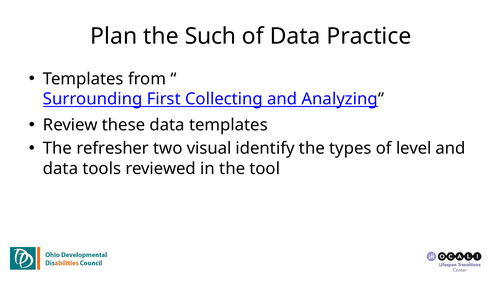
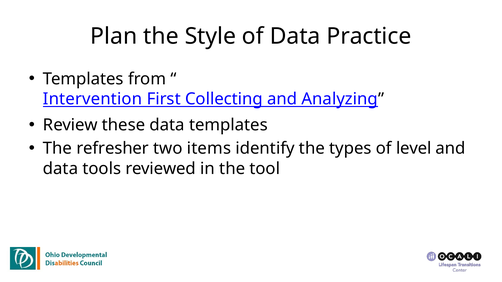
Such: Such -> Style
Surrounding: Surrounding -> Intervention
visual: visual -> items
